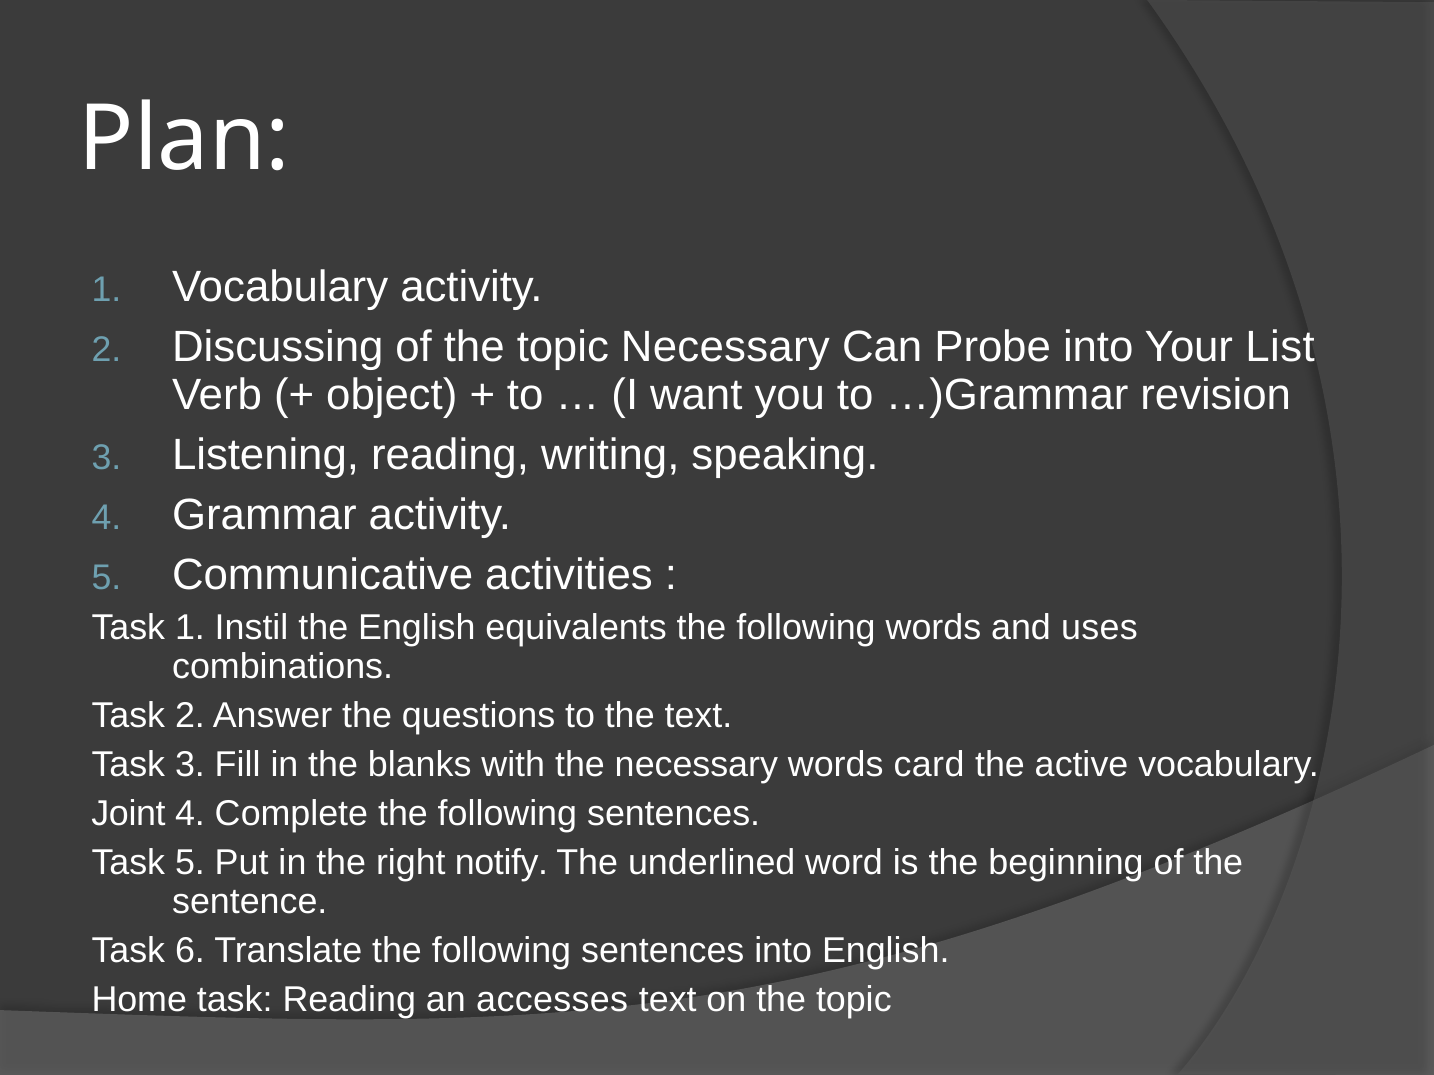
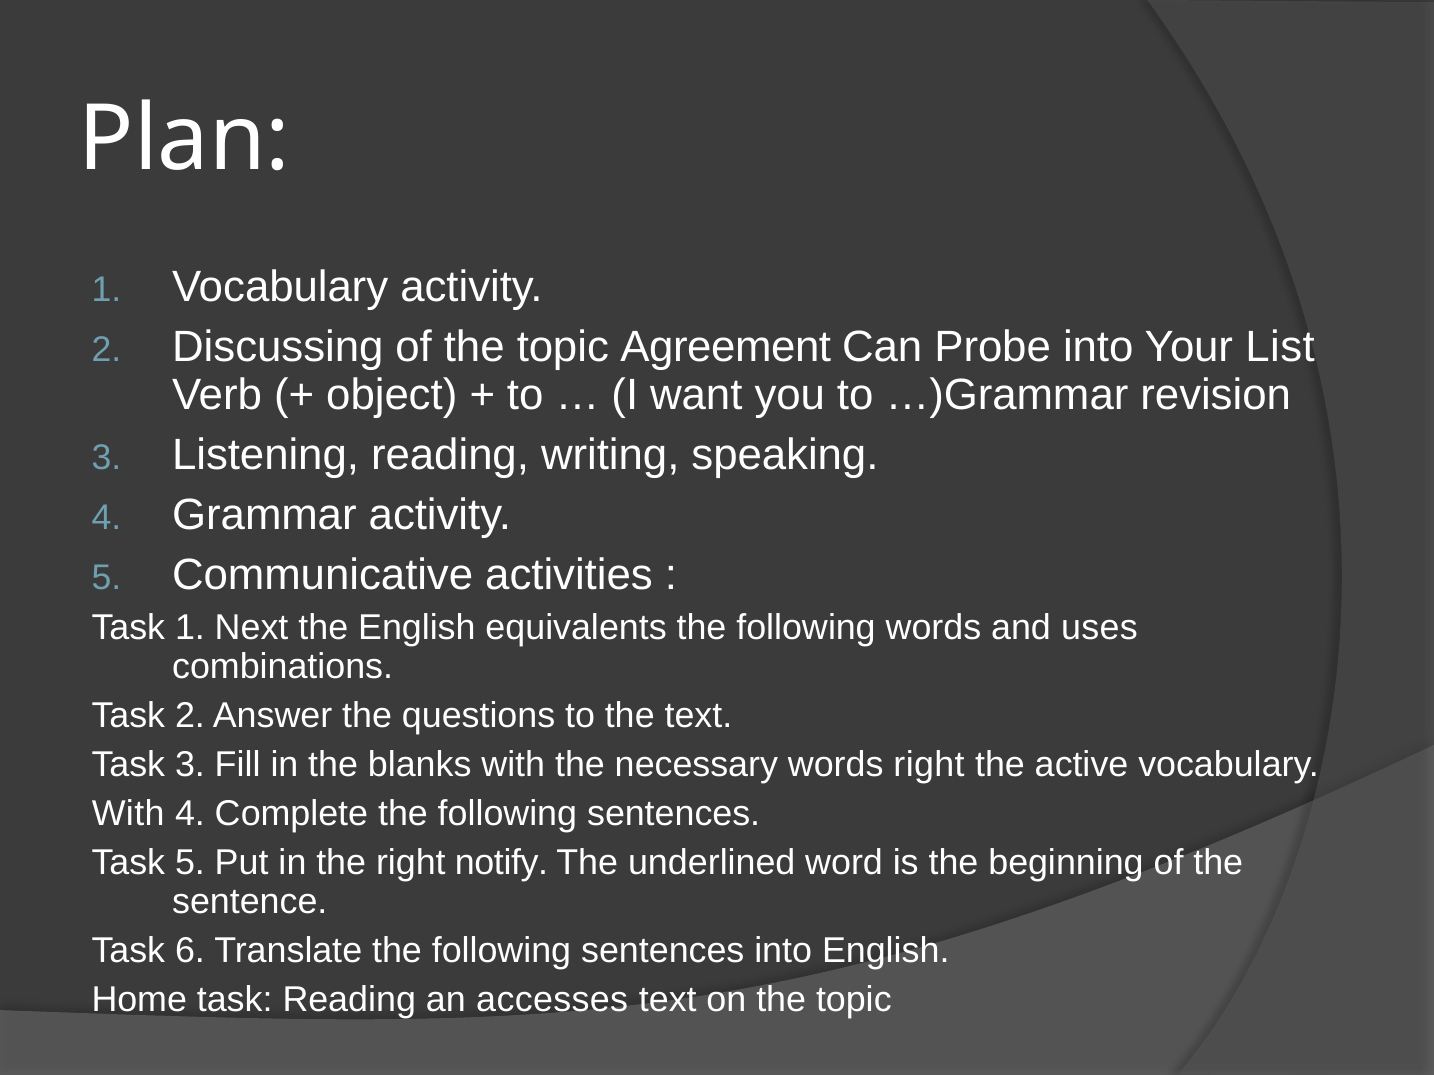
topic Necessary: Necessary -> Agreement
Instil: Instil -> Next
words card: card -> right
Joint at (128, 814): Joint -> With
